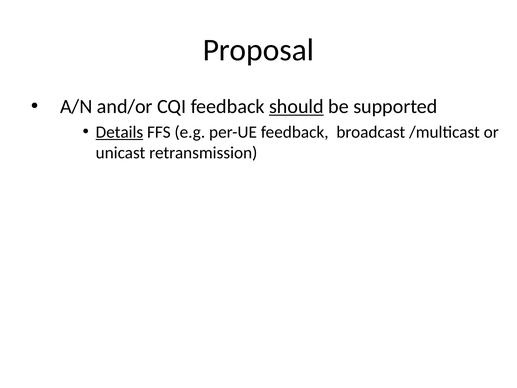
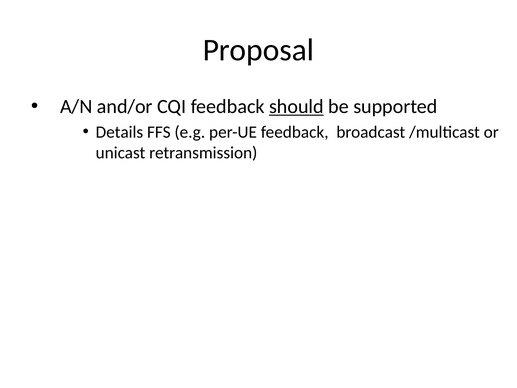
Details underline: present -> none
